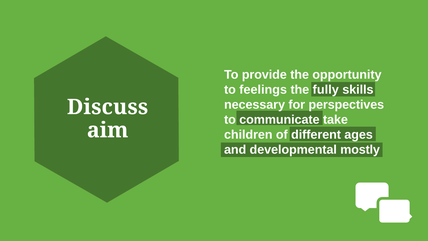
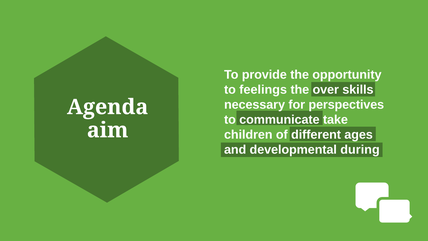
fully: fully -> over
Discuss: Discuss -> Agenda
mostly: mostly -> during
